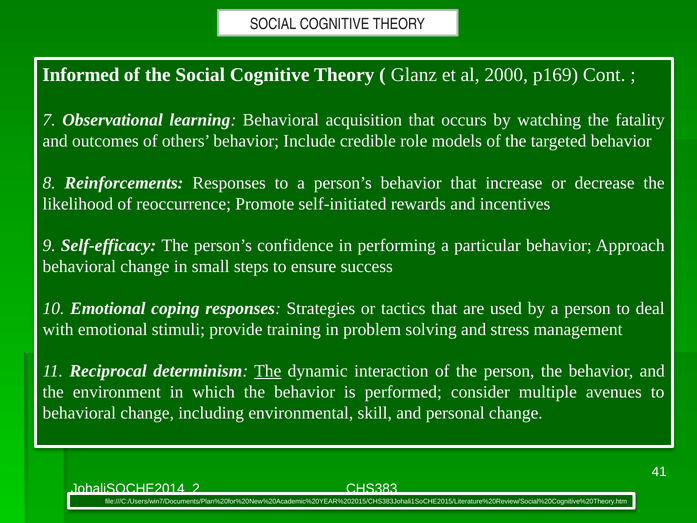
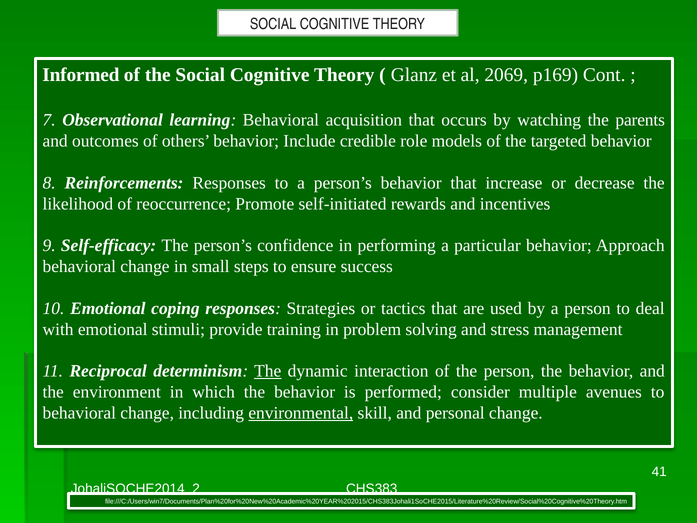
2000: 2000 -> 2069
fatality: fatality -> parents
environmental underline: none -> present
